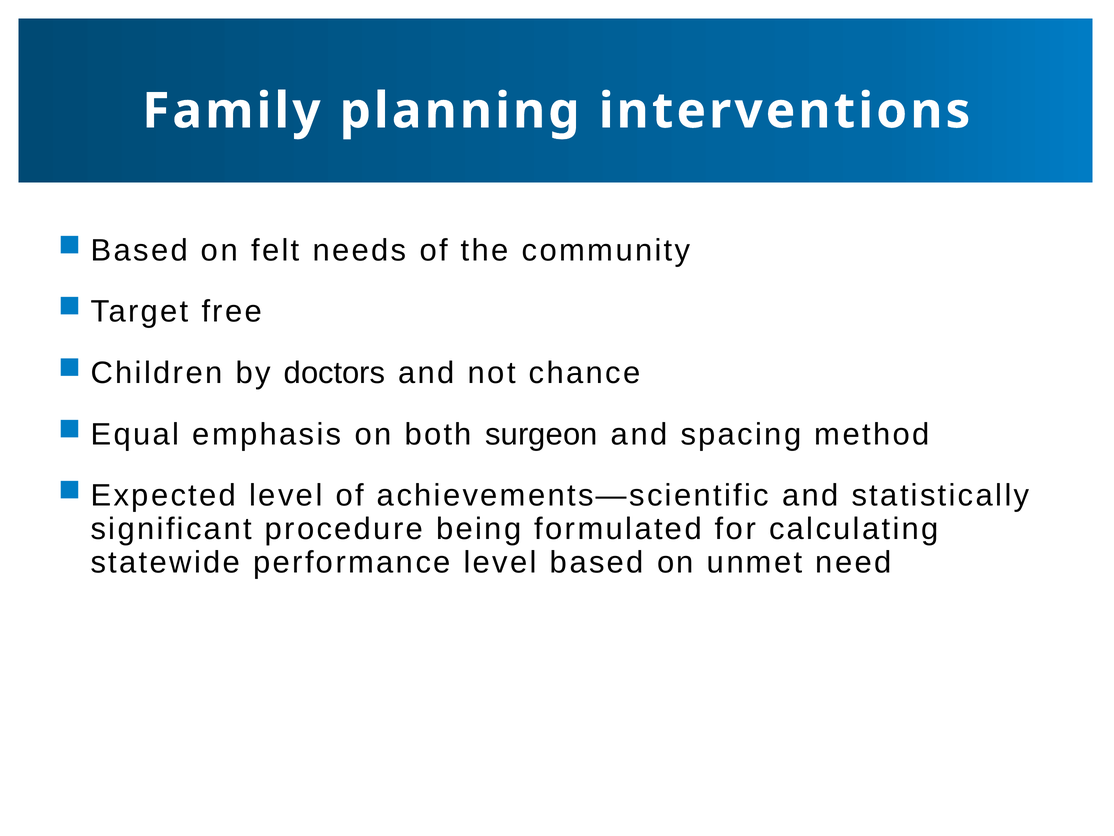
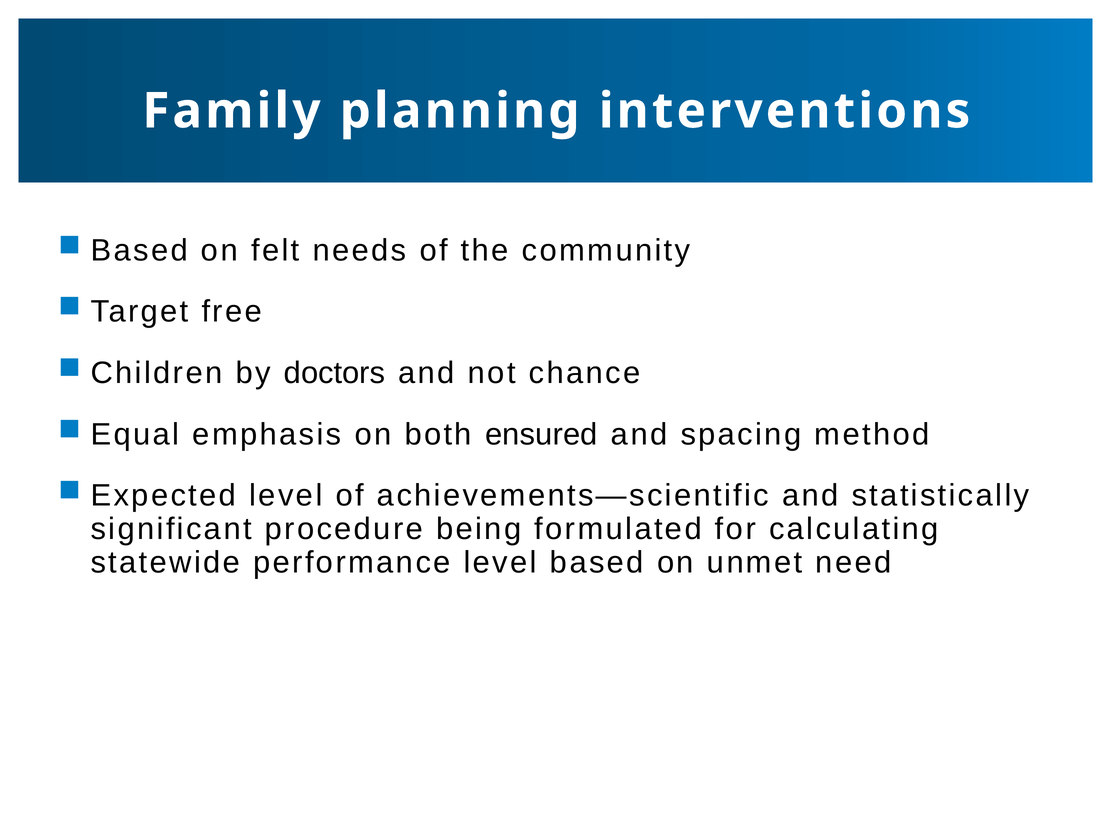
surgeon: surgeon -> ensured
